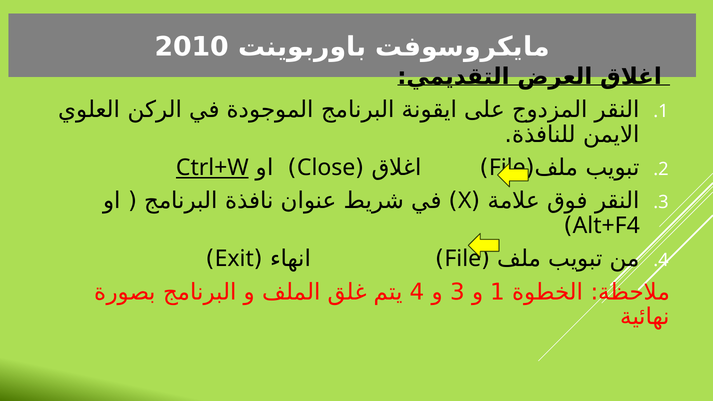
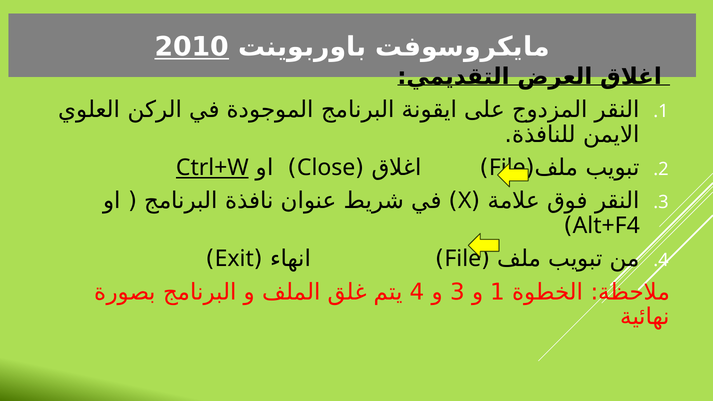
2010 underline: none -> present
